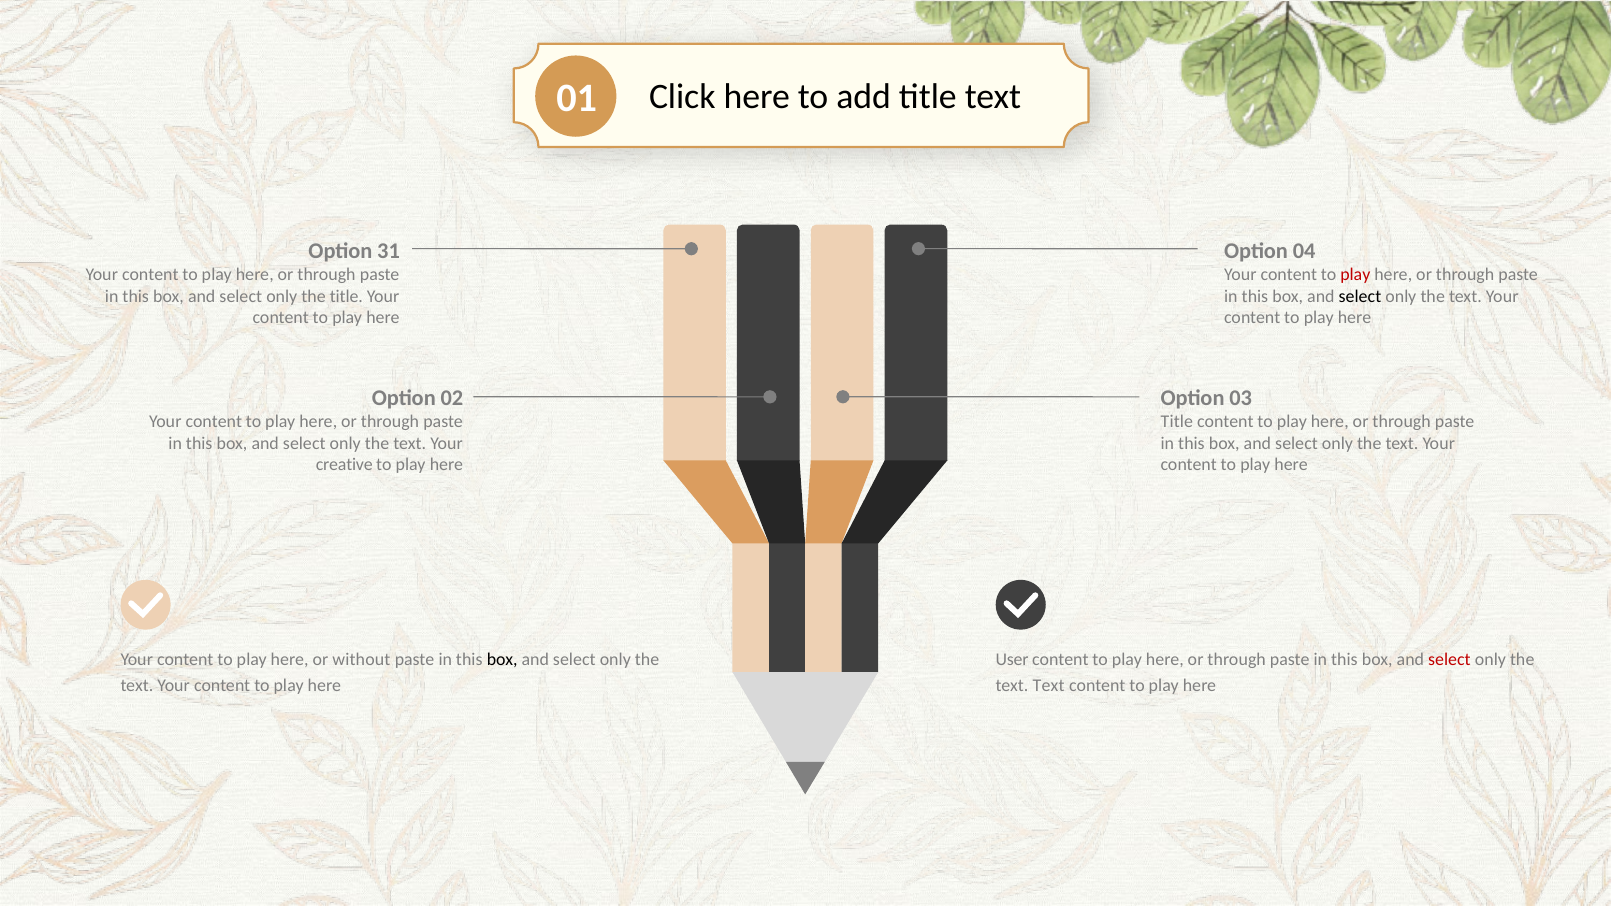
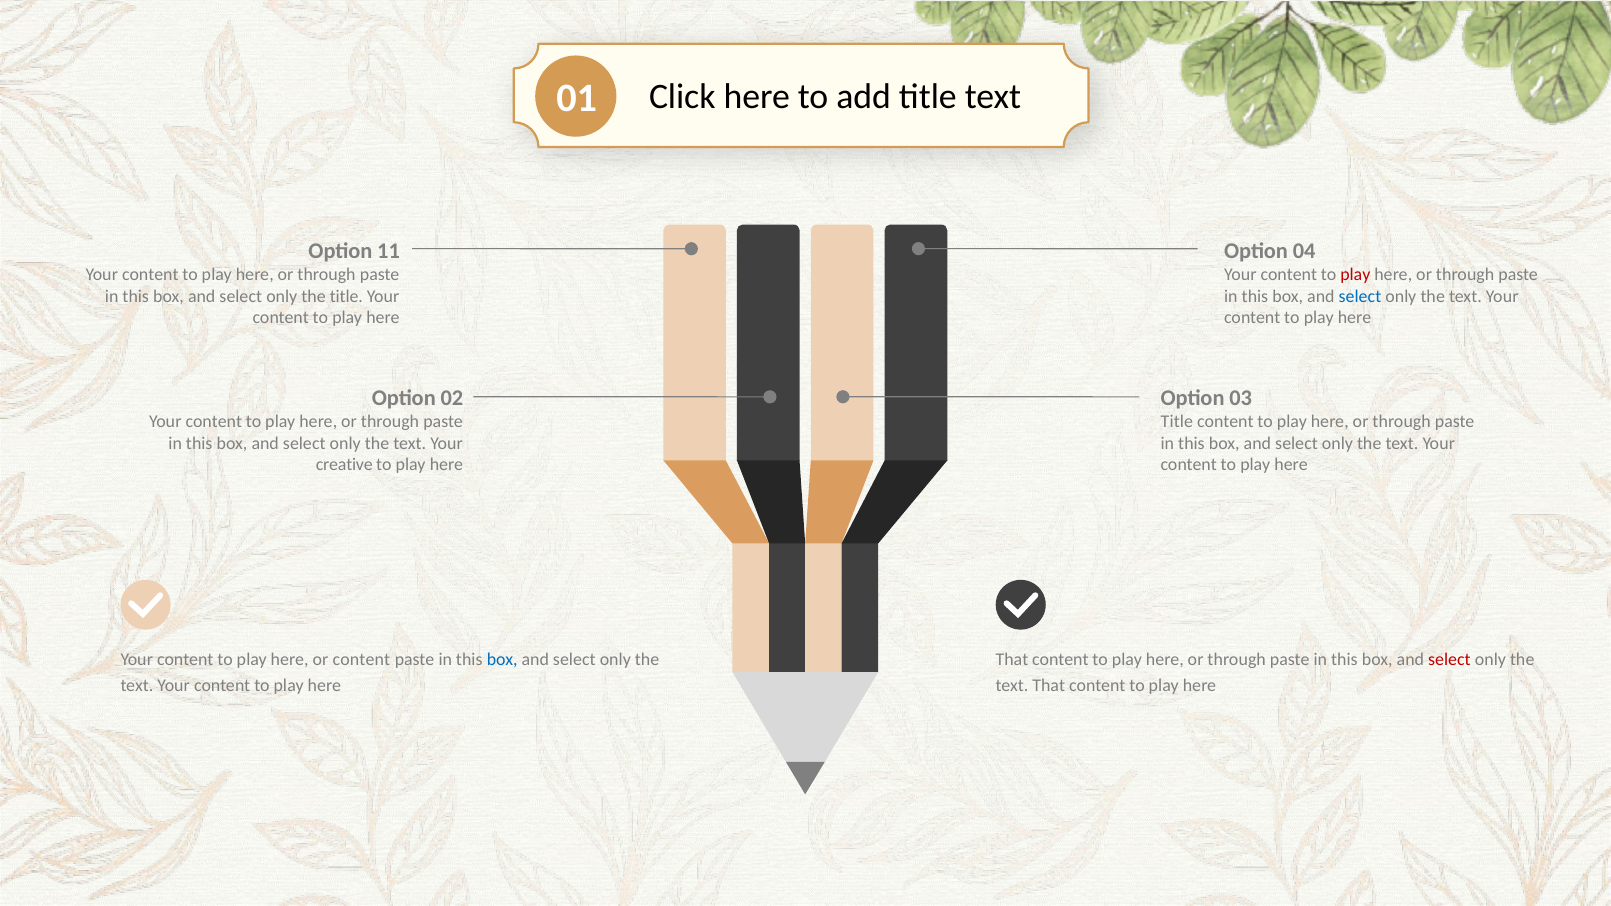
31: 31 -> 11
select at (1360, 296) colour: black -> blue
or without: without -> content
box at (502, 659) colour: black -> blue
User at (1012, 659): User -> That
text Text: Text -> That
